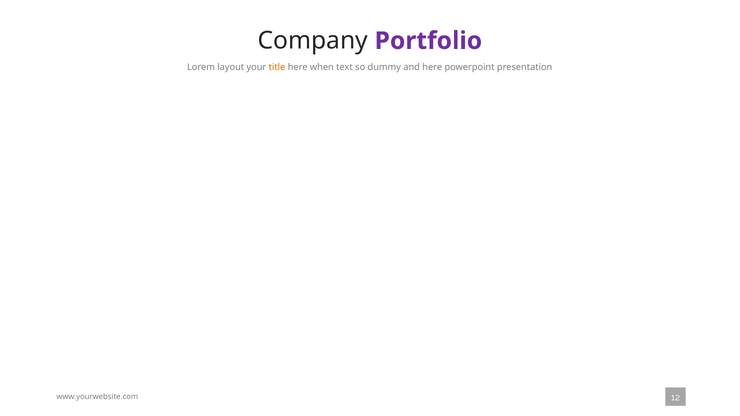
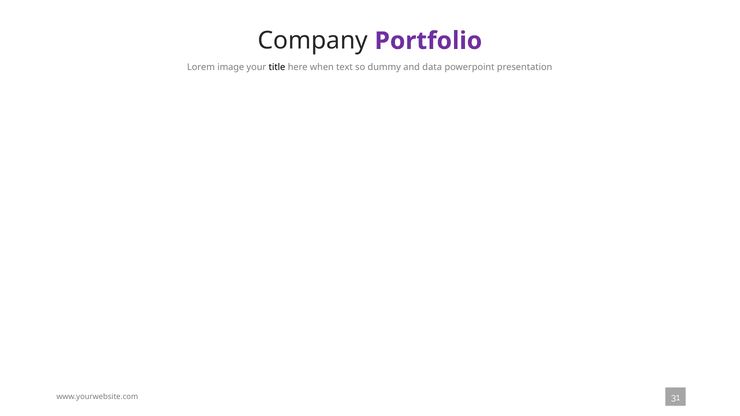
layout: layout -> image
title colour: orange -> black
and here: here -> data
12: 12 -> 31
